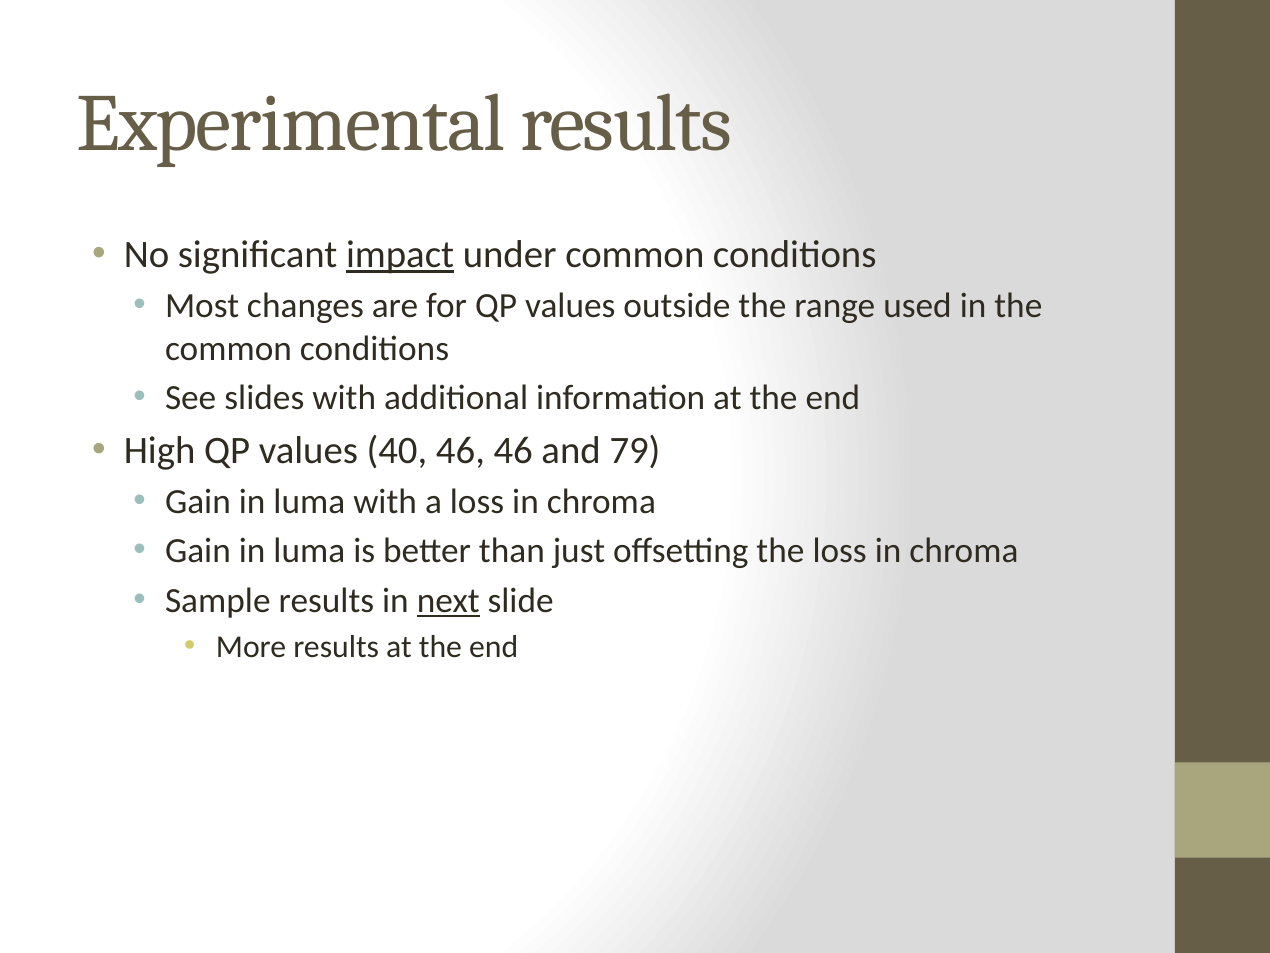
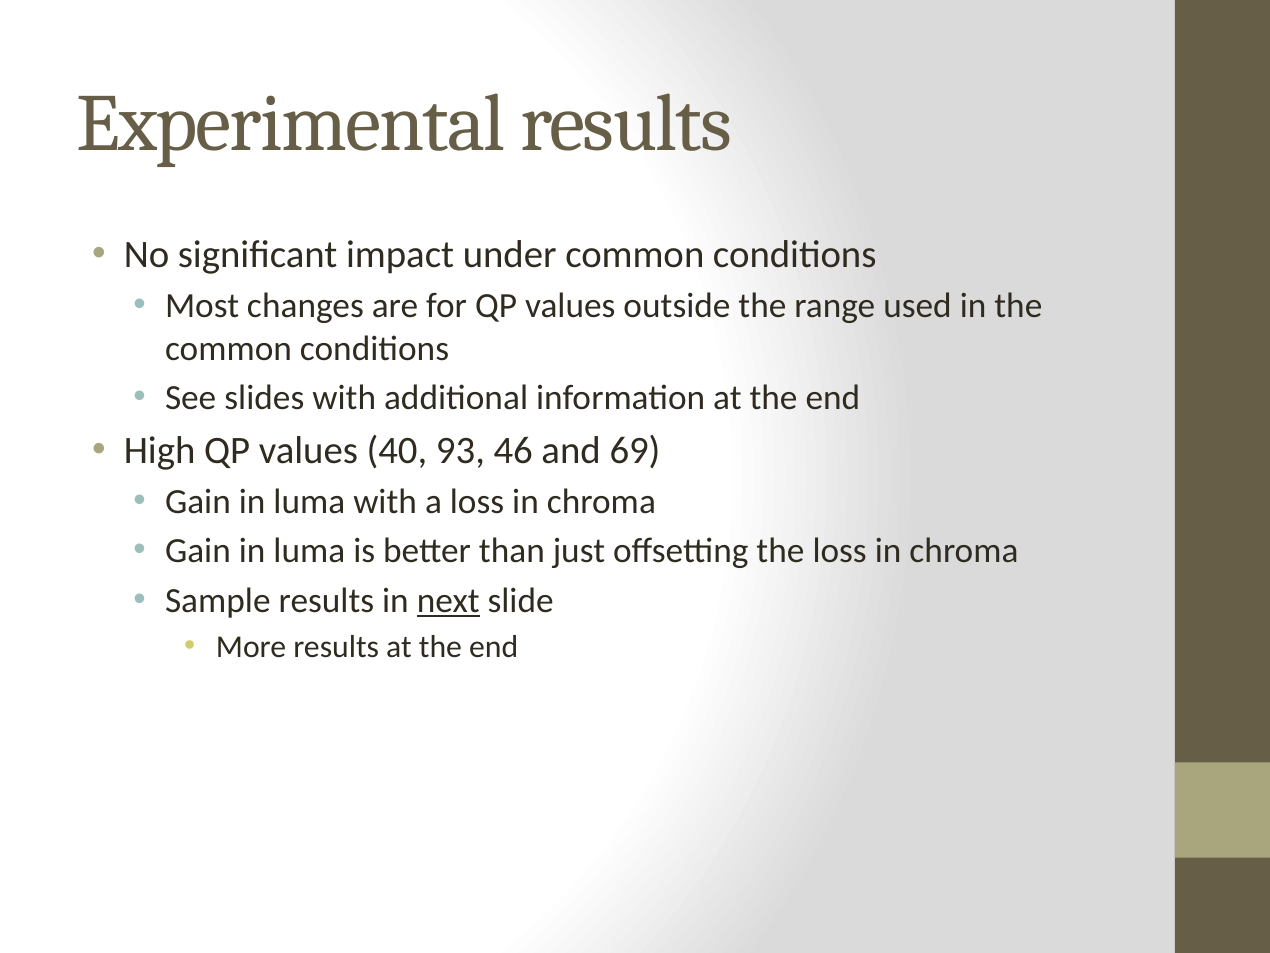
impact underline: present -> none
40 46: 46 -> 93
79: 79 -> 69
